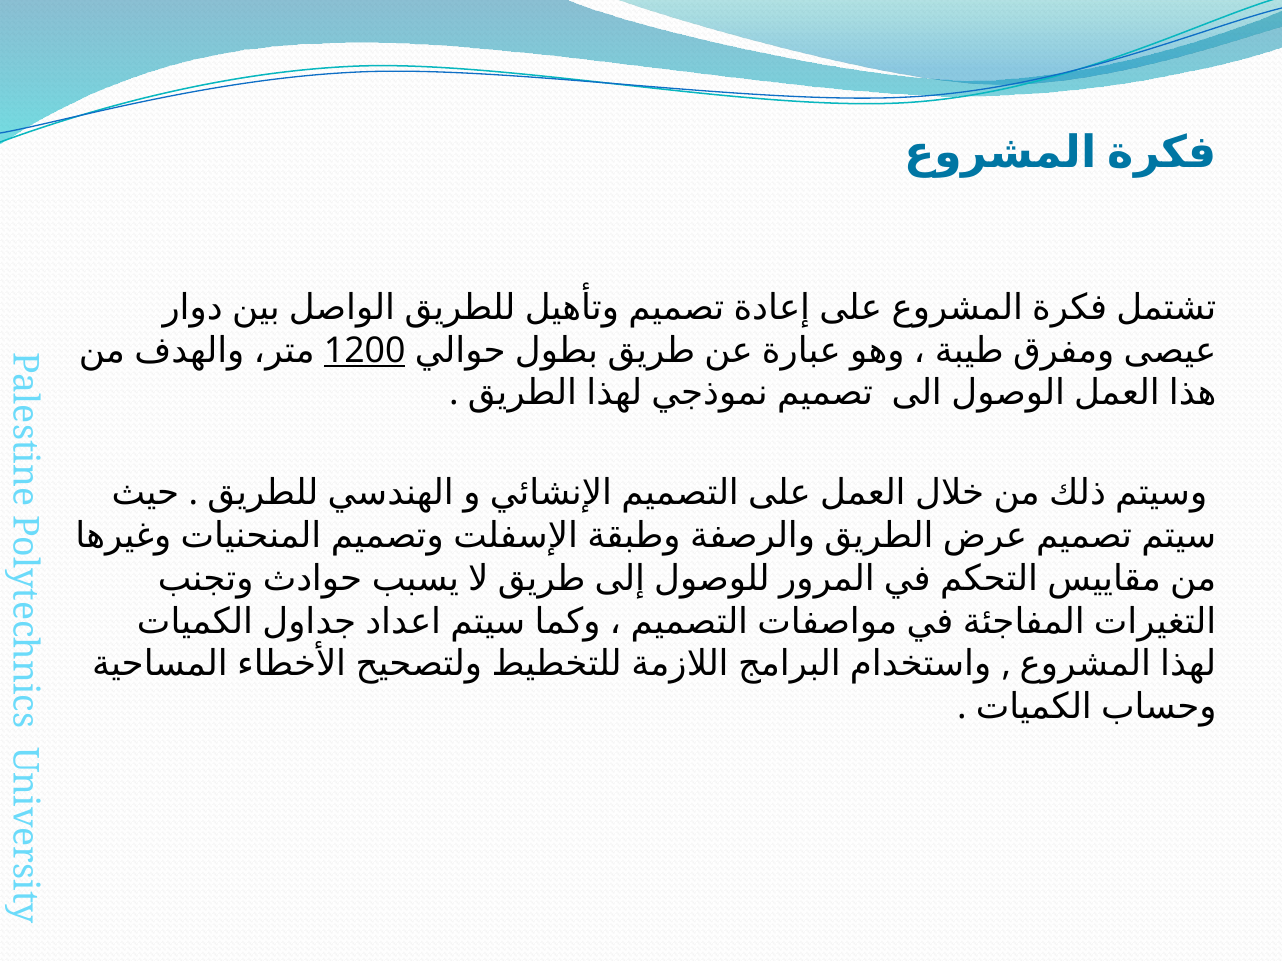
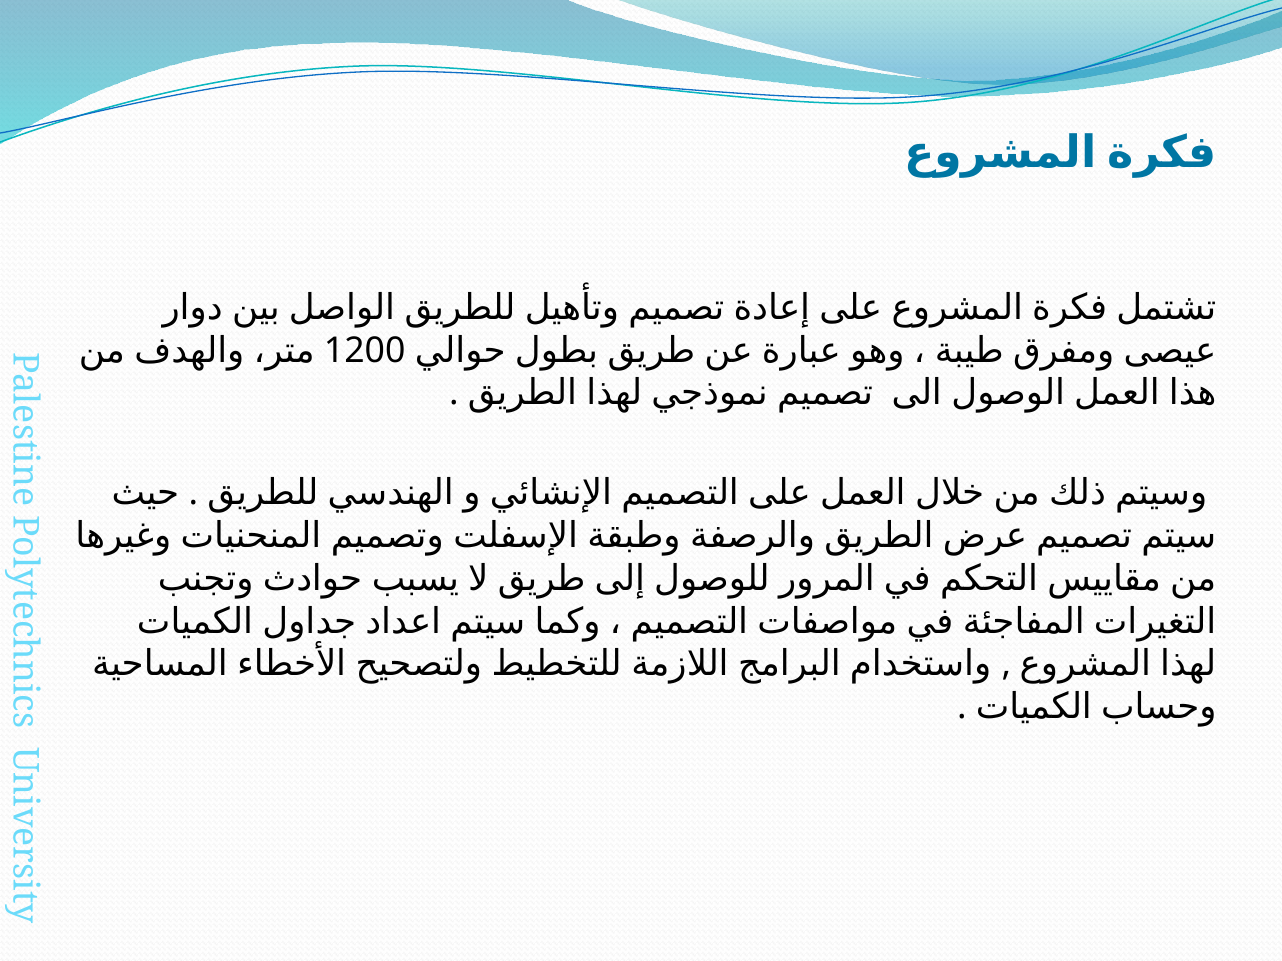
1200 underline: present -> none
